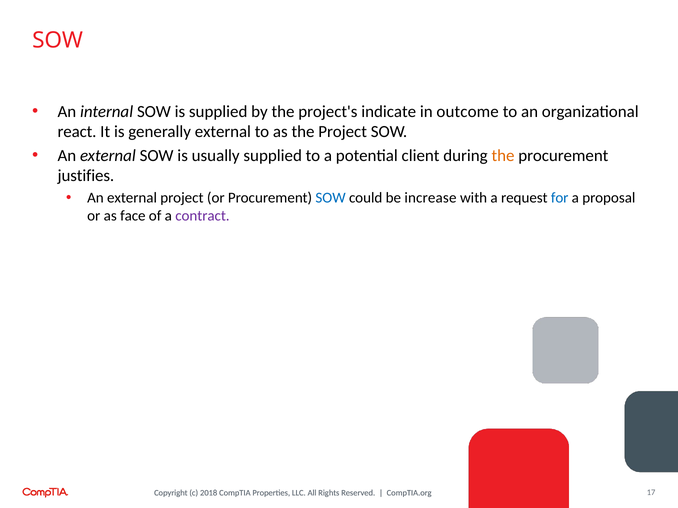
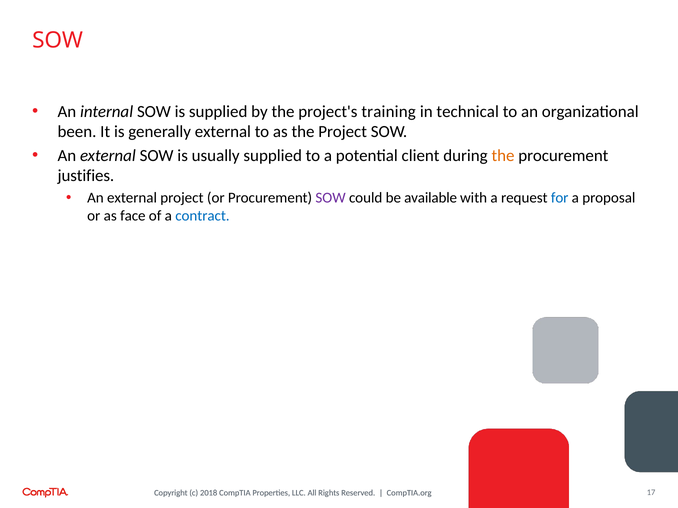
indicate: indicate -> training
outcome: outcome -> technical
react: react -> been
SOW at (331, 198) colour: blue -> purple
increase: increase -> available
contract colour: purple -> blue
